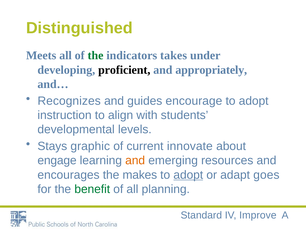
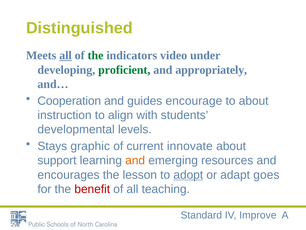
all at (66, 55) underline: none -> present
takes: takes -> video
proficient colour: black -> green
Recognizes: Recognizes -> Cooperation
adopt at (254, 101): adopt -> about
engage: engage -> support
makes: makes -> lesson
benefit colour: green -> red
planning: planning -> teaching
